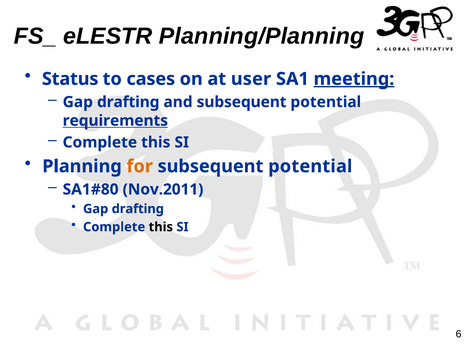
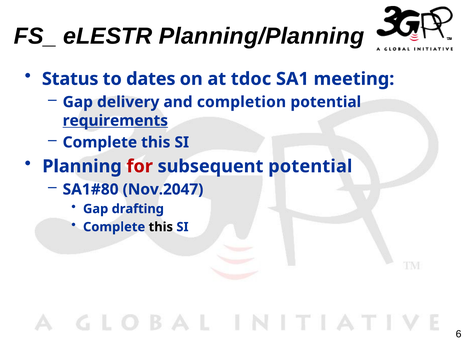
cases: cases -> dates
user: user -> tdoc
meeting underline: present -> none
drafting at (128, 102): drafting -> delivery
and subsequent: subsequent -> completion
for colour: orange -> red
Nov.2011: Nov.2011 -> Nov.2047
